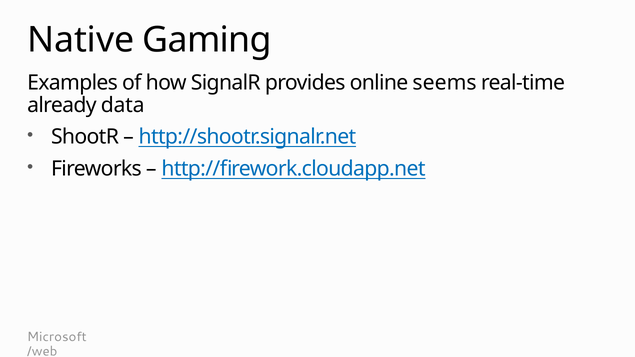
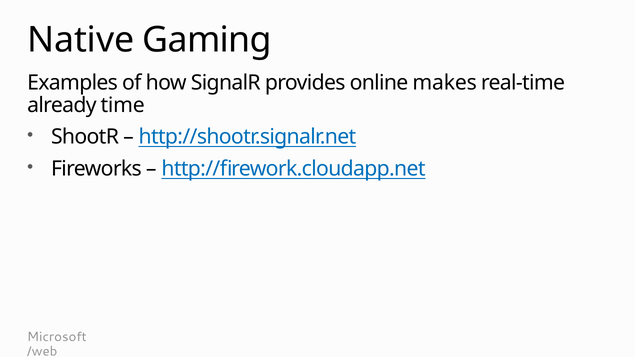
seems: seems -> makes
data: data -> time
